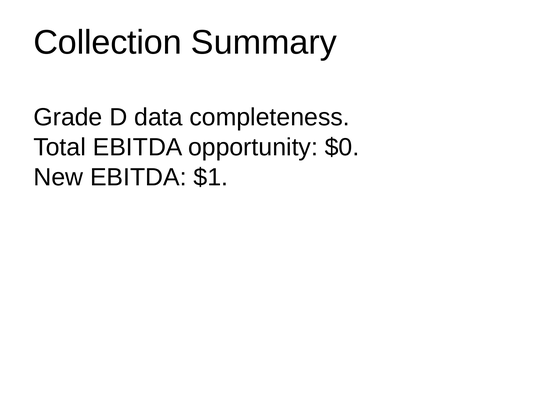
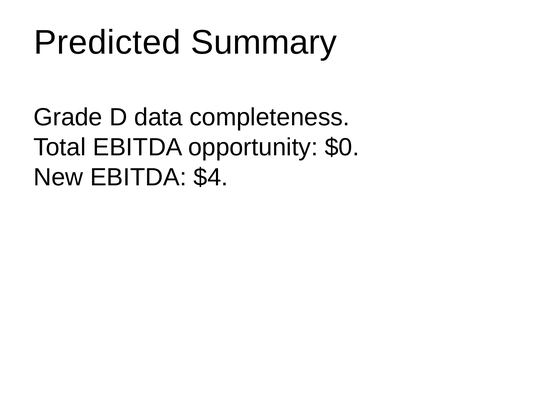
Collection: Collection -> Predicted
$1: $1 -> $4
